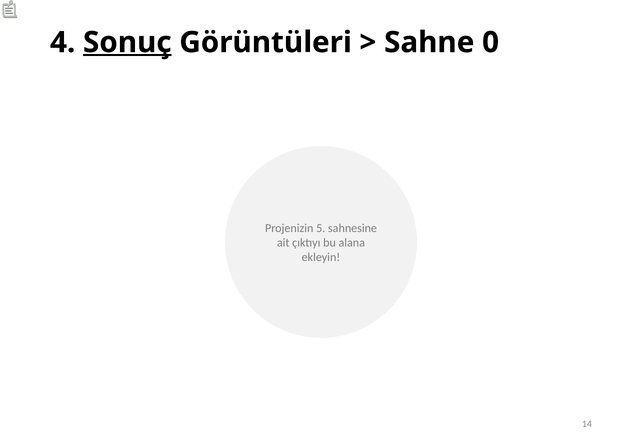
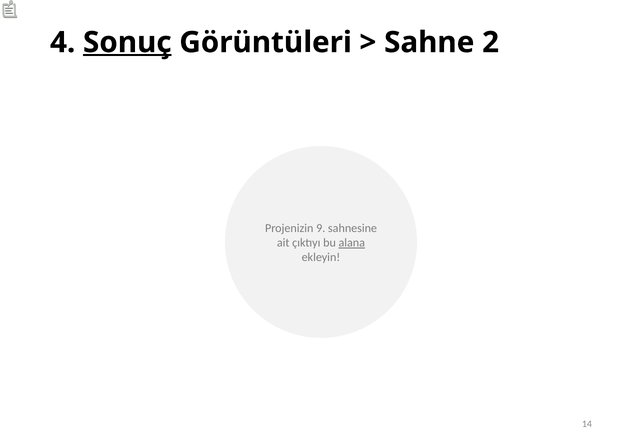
0: 0 -> 2
5: 5 -> 9
alana underline: none -> present
